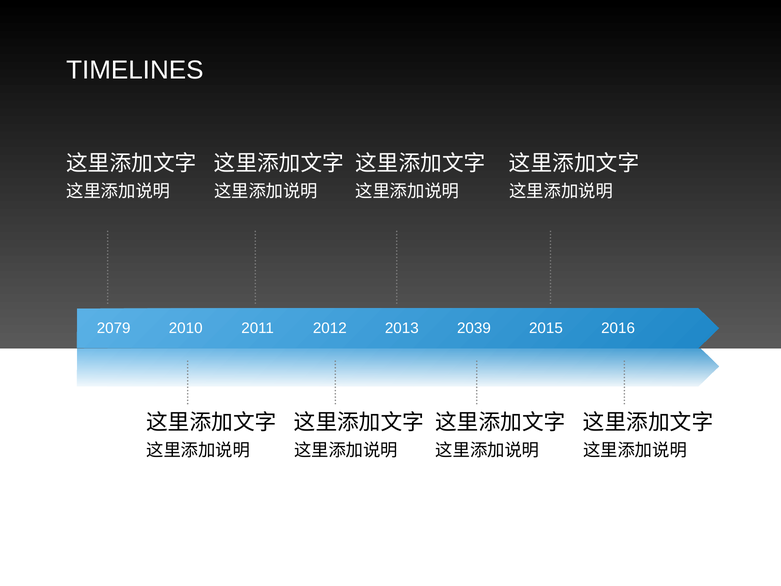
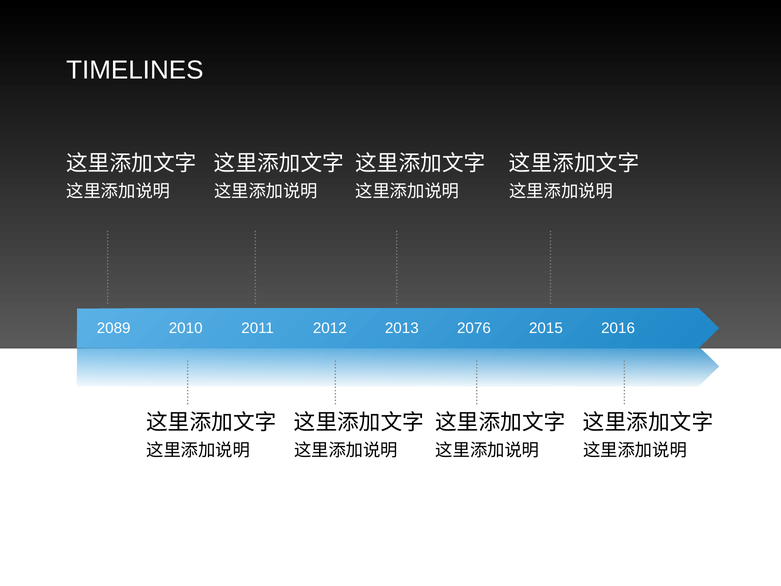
2079: 2079 -> 2089
2039: 2039 -> 2076
